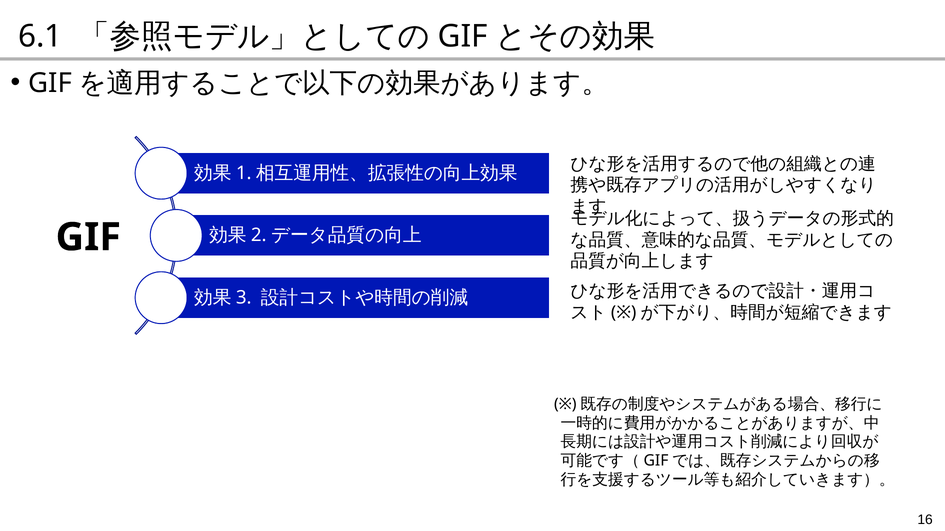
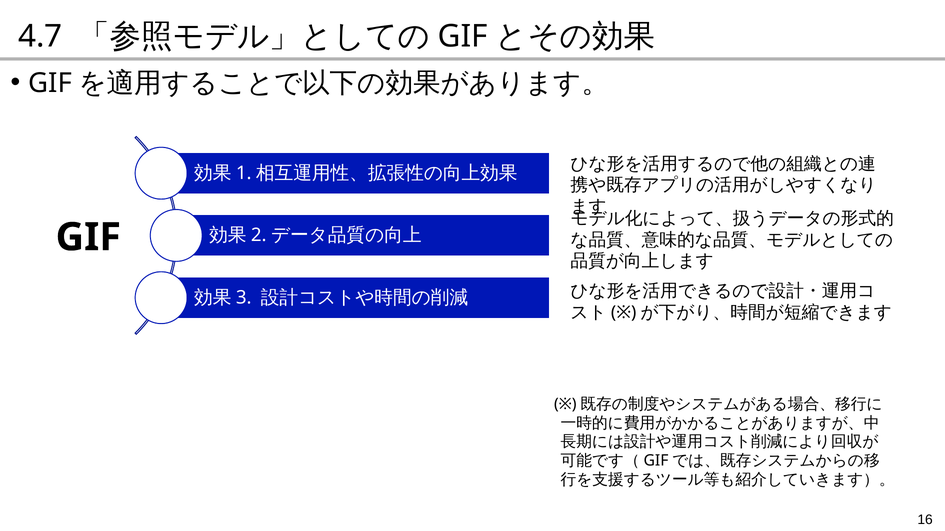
6.1: 6.1 -> 4.7
